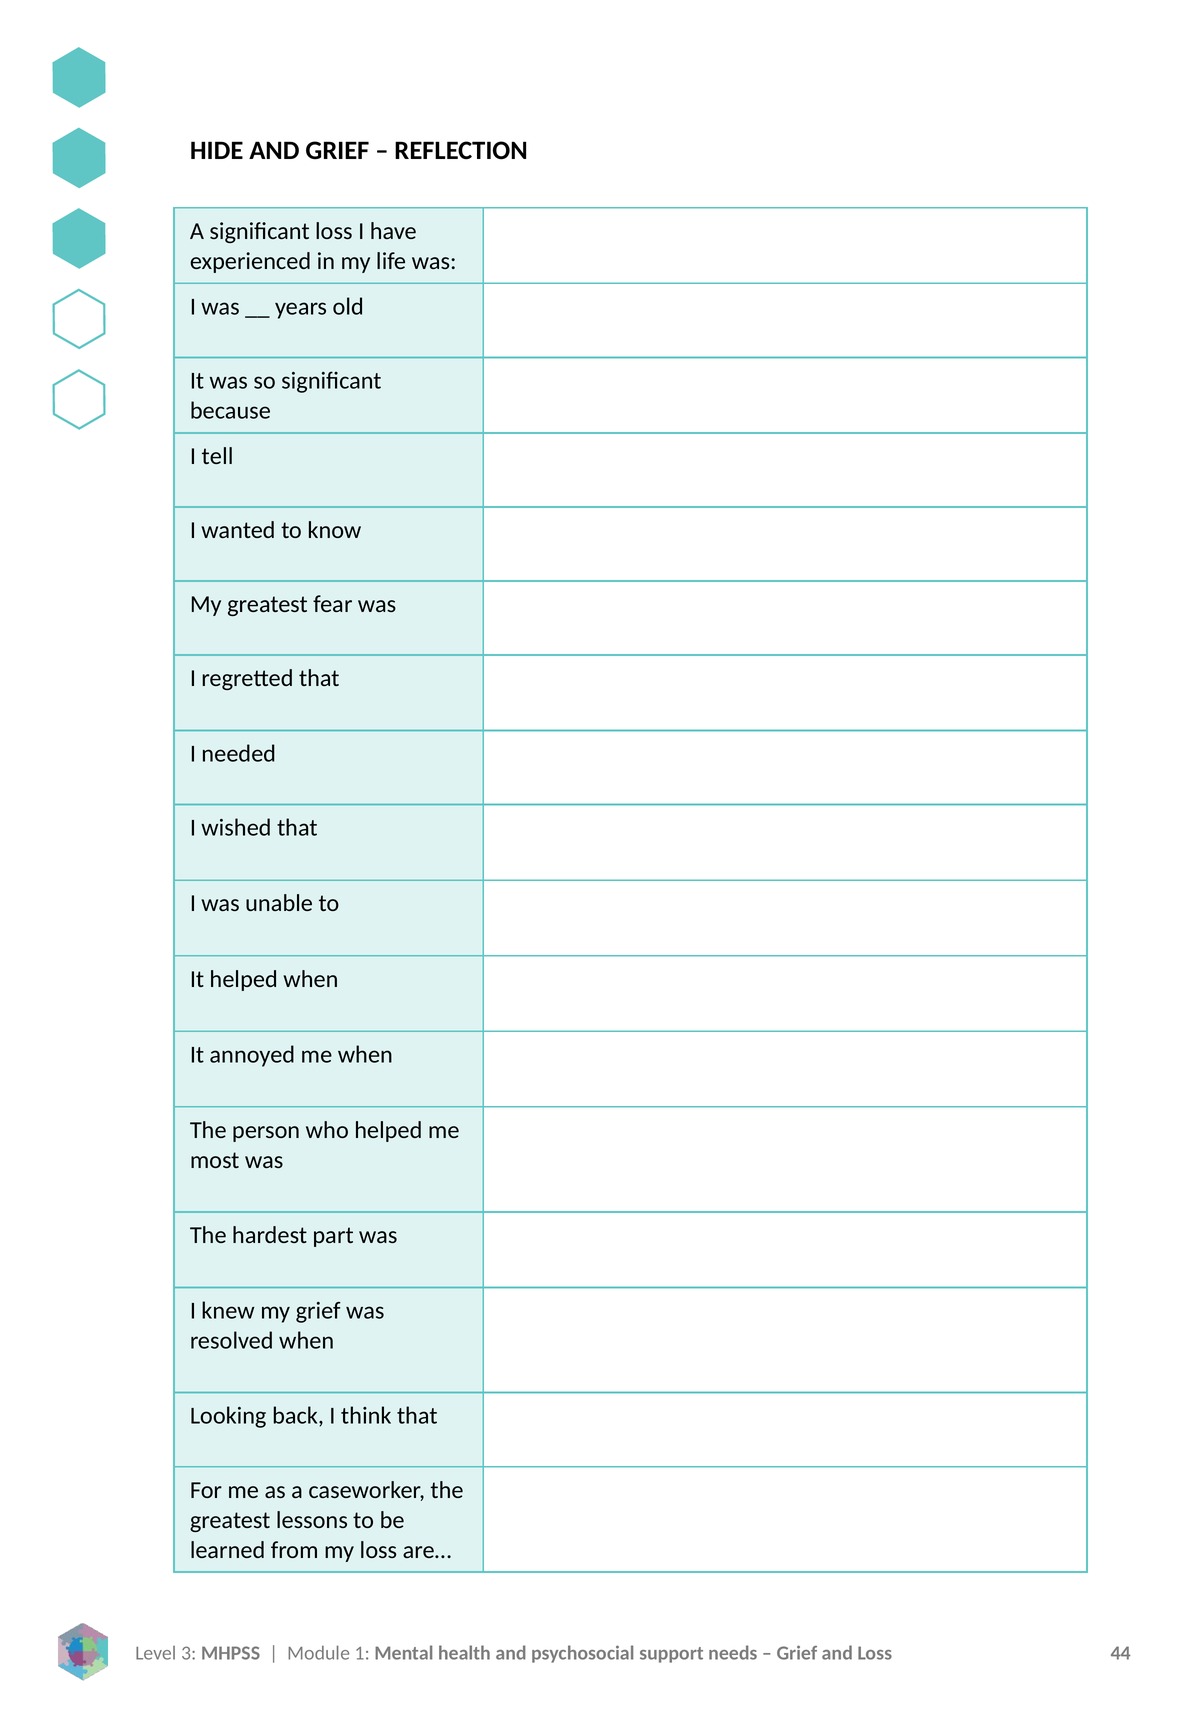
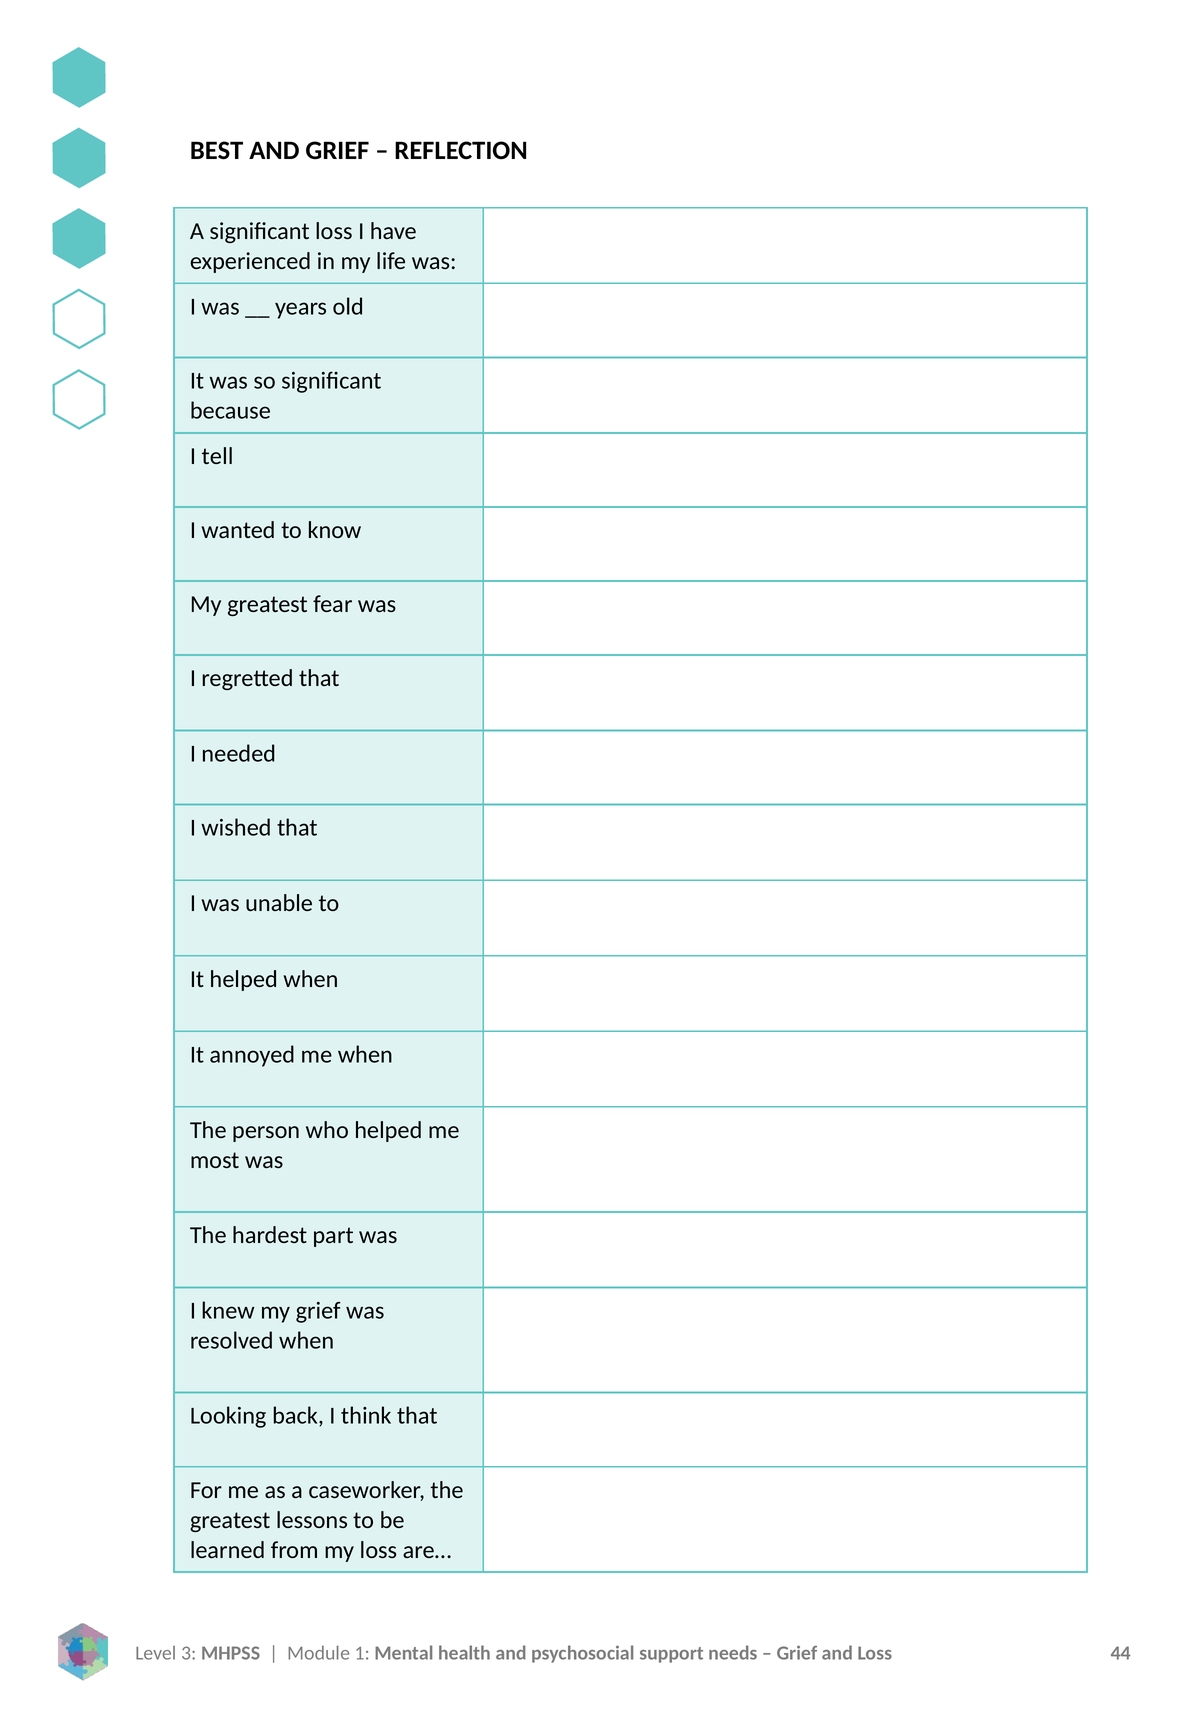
HIDE: HIDE -> BEST
